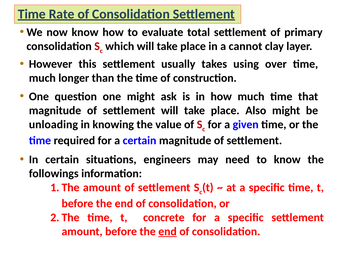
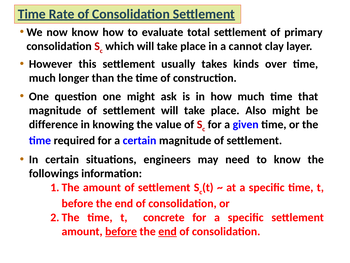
using: using -> kinds
unloading: unloading -> difference
before at (121, 231) underline: none -> present
